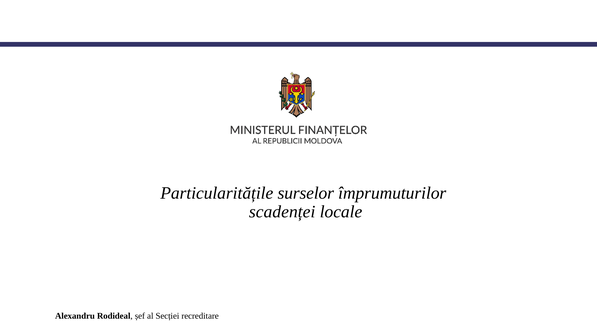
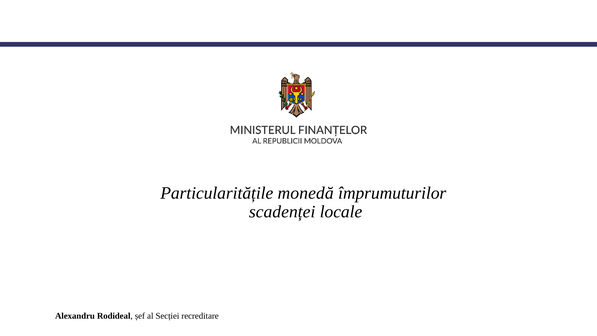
surselor: surselor -> monedă
